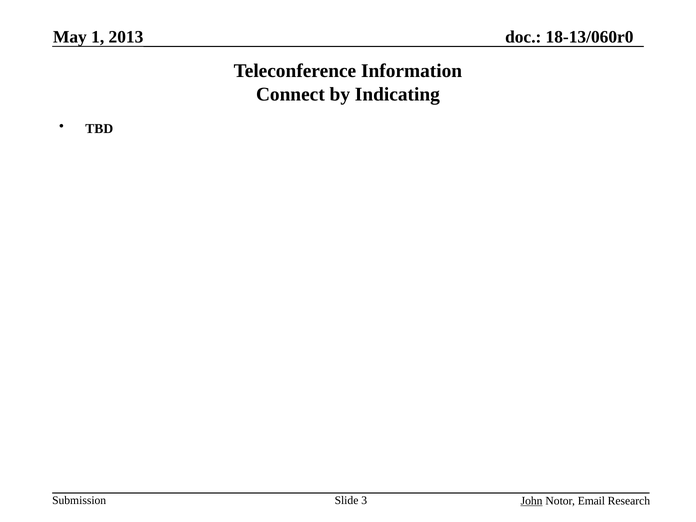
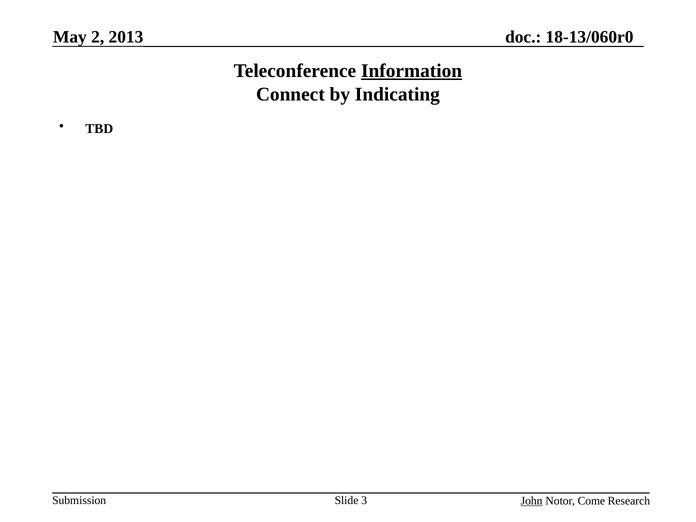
1: 1 -> 2
Information underline: none -> present
Email: Email -> Come
